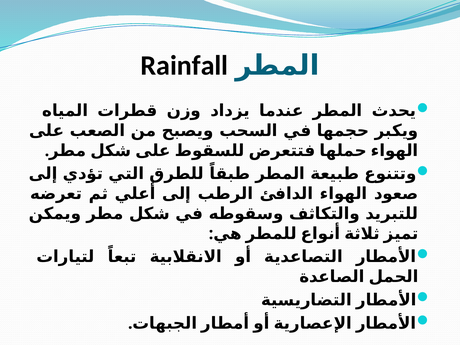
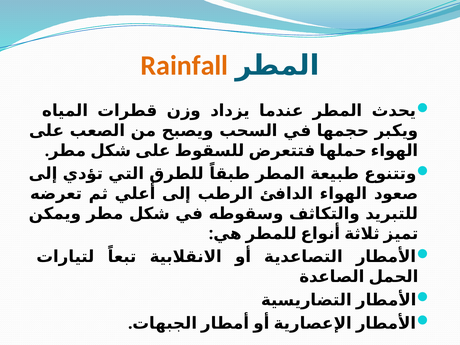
Rainfall colour: black -> orange
